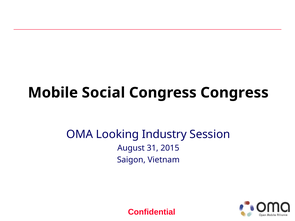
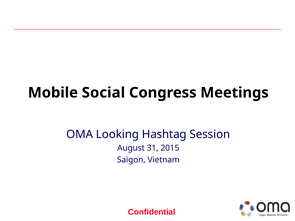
Congress Congress: Congress -> Meetings
Industry: Industry -> Hashtag
